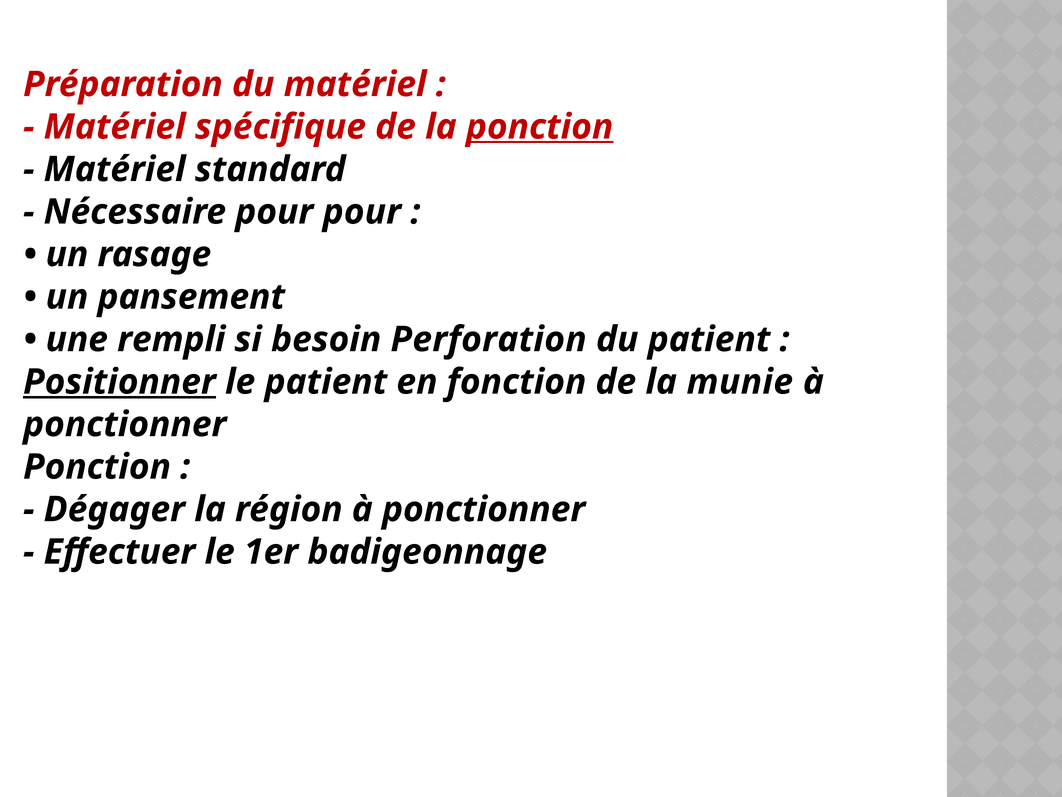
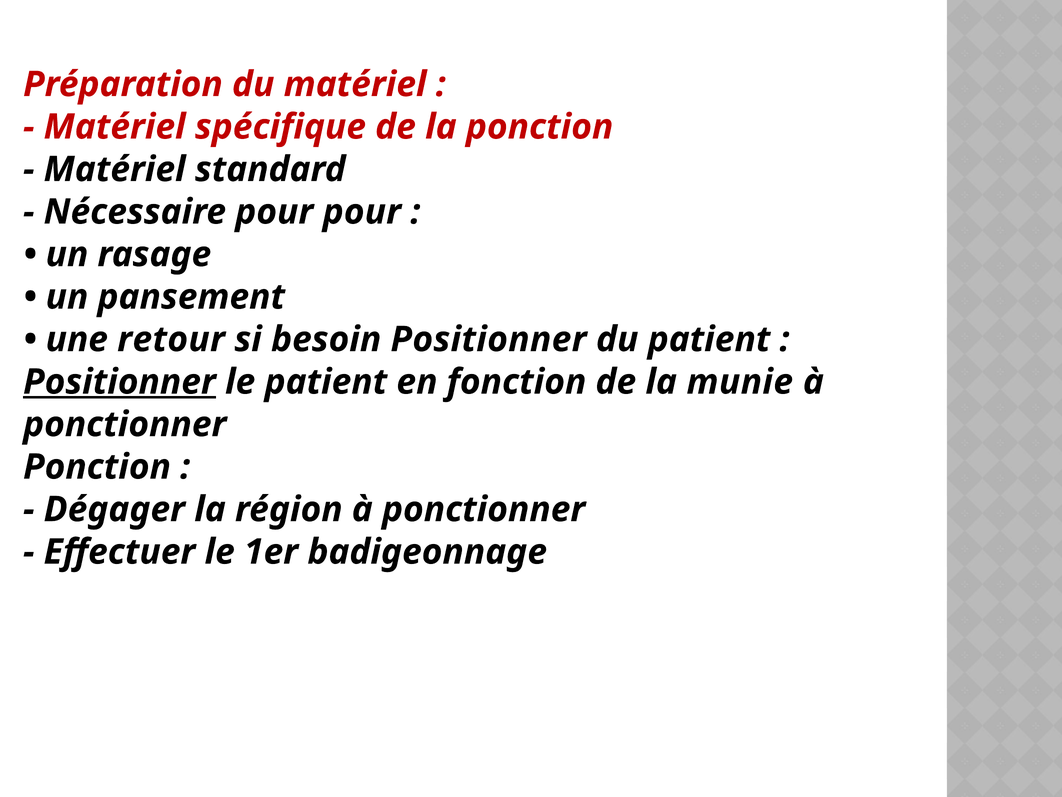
ponction at (540, 127) underline: present -> none
rempli: rempli -> retour
besoin Perforation: Perforation -> Positionner
